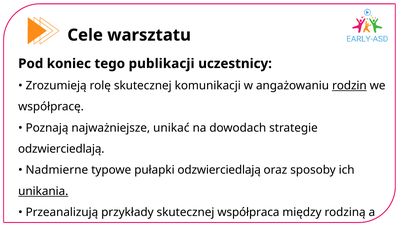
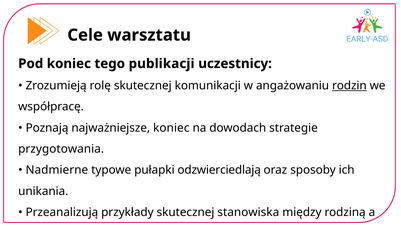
najważniejsze unikać: unikać -> koniec
odzwierciedlają at (61, 149): odzwierciedlają -> przygotowania
unikania underline: present -> none
współpraca: współpraca -> stanowiska
